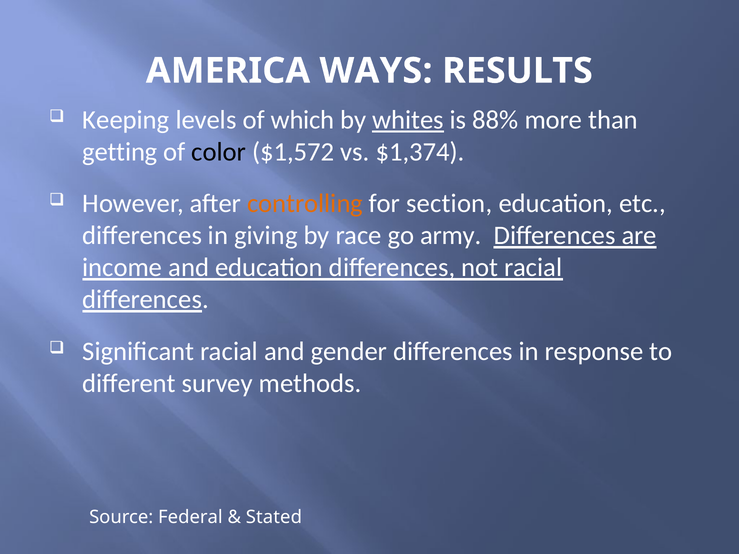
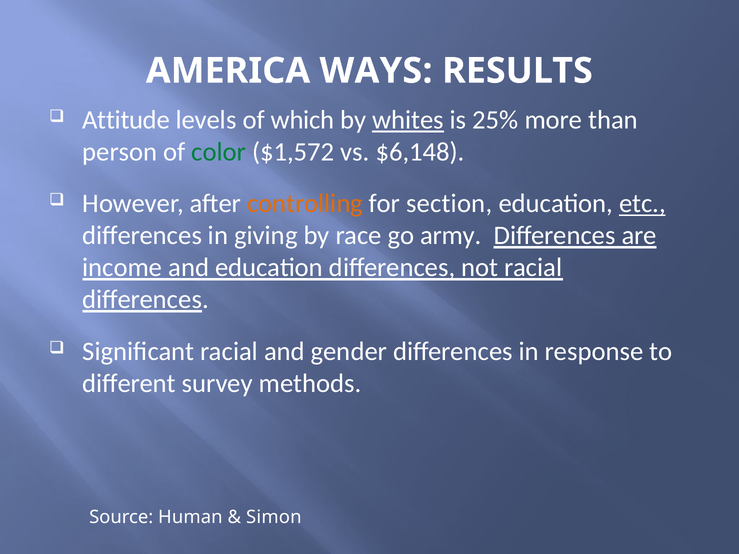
Keeping: Keeping -> Attitude
88%: 88% -> 25%
getting: getting -> person
color colour: black -> green
$1,374: $1,374 -> $6,148
etc underline: none -> present
Federal: Federal -> Human
Stated: Stated -> Simon
